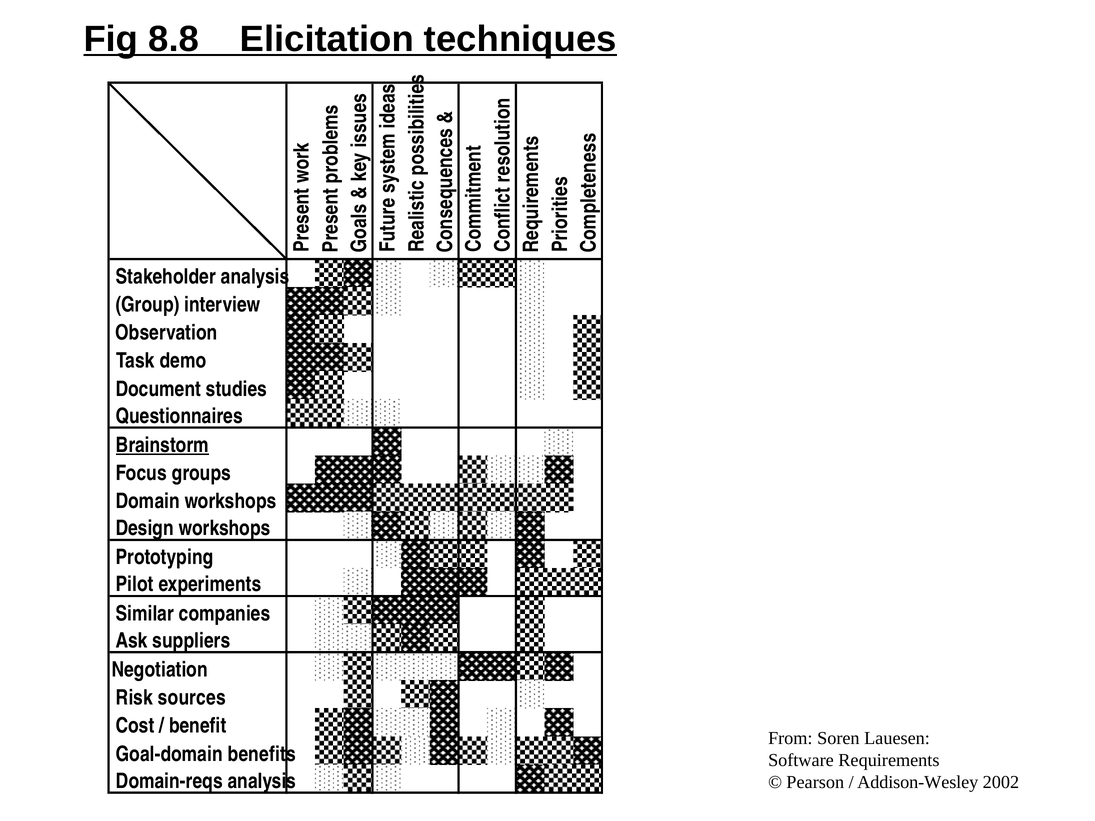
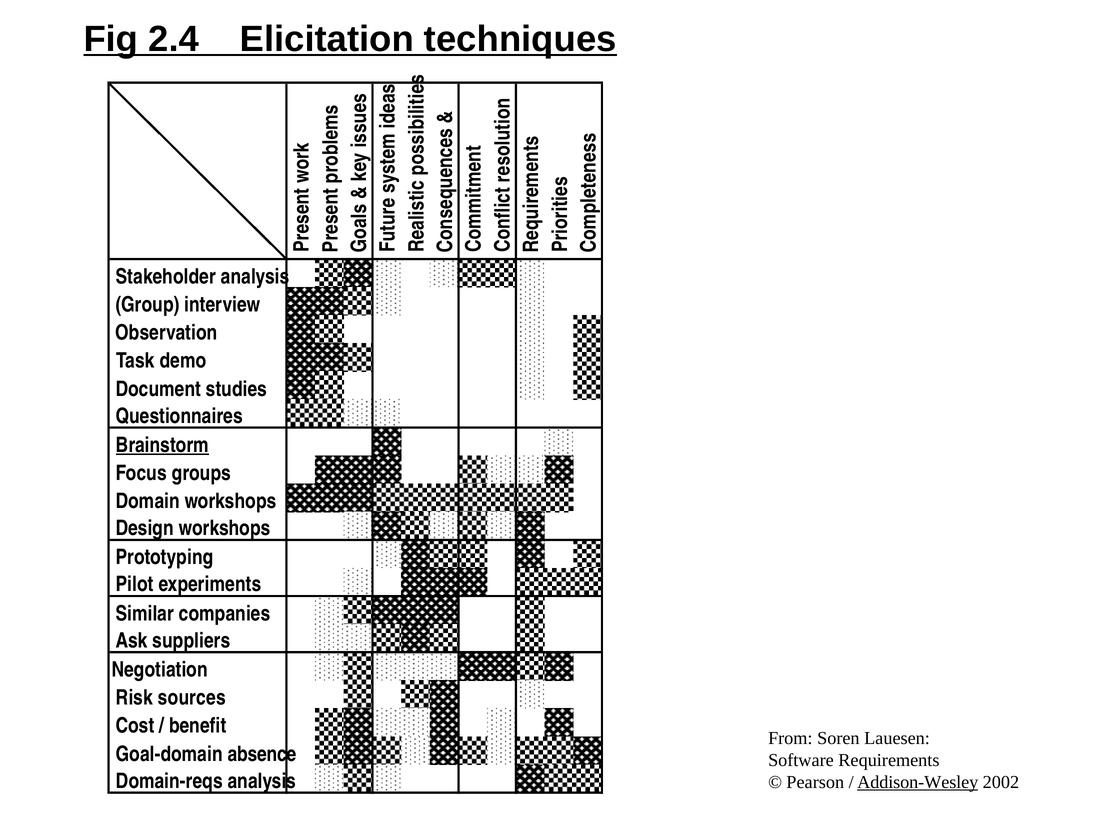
8.8: 8.8 -> 2.4
benefits: benefits -> absence
Addison-Wesley underline: none -> present
